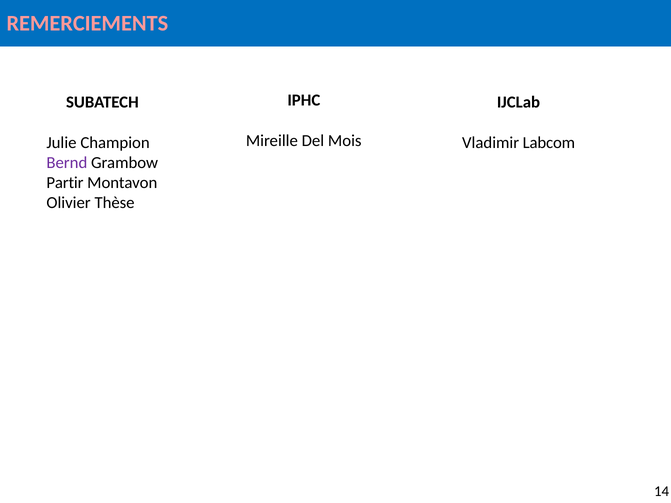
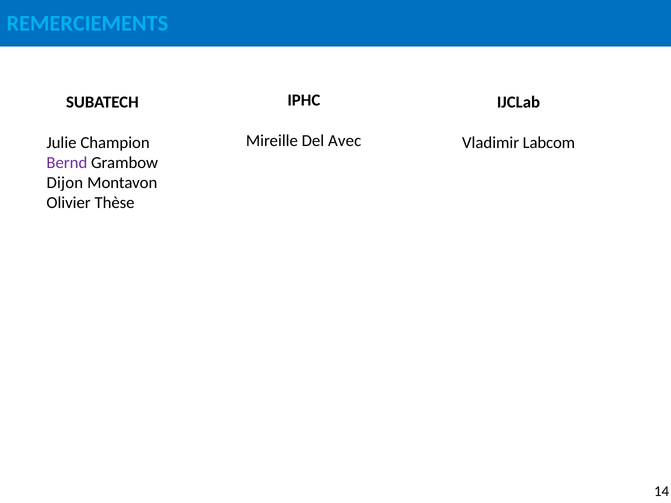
REMERCIEMENTS colour: pink -> light blue
Mois: Mois -> Avec
Partir: Partir -> Dijon
